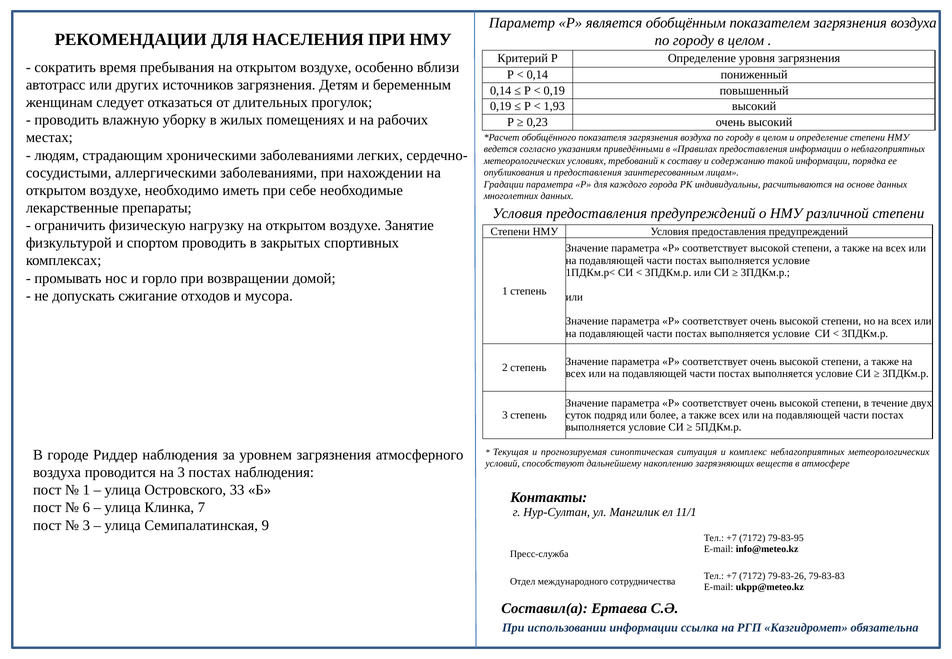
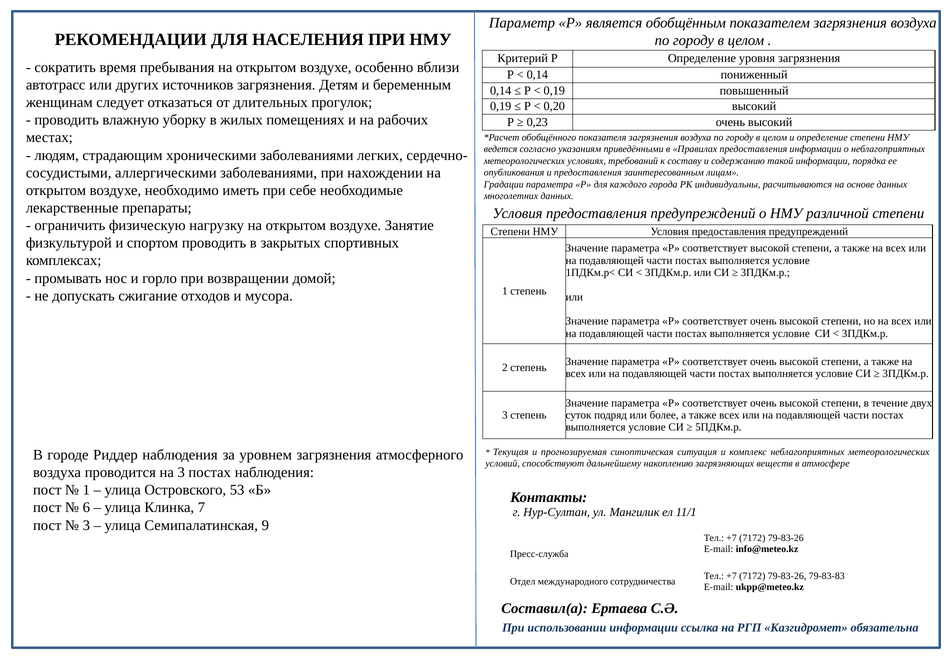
1,93: 1,93 -> 0,20
33: 33 -> 53
79-83-95 at (786, 538): 79-83-95 -> 79-83-26
